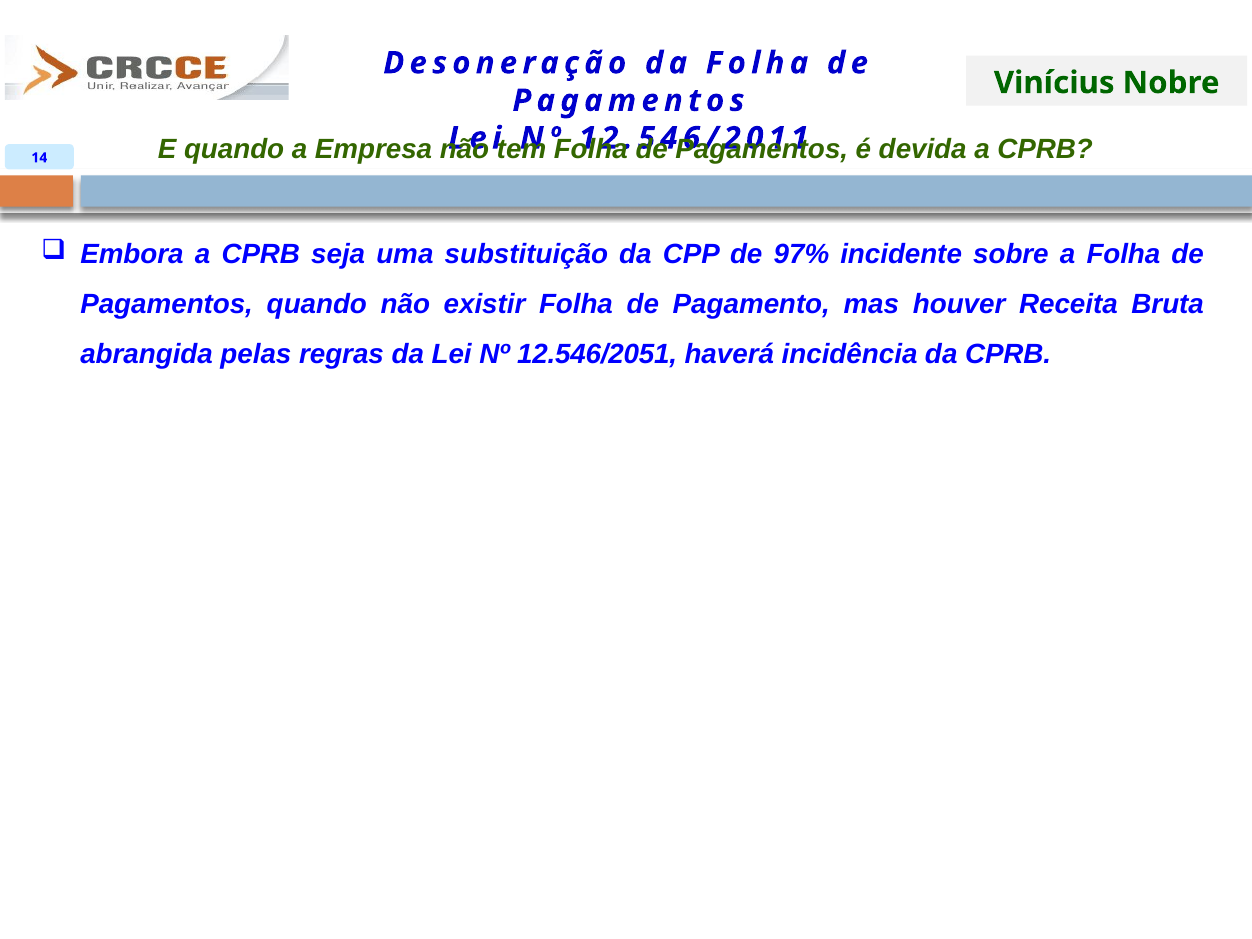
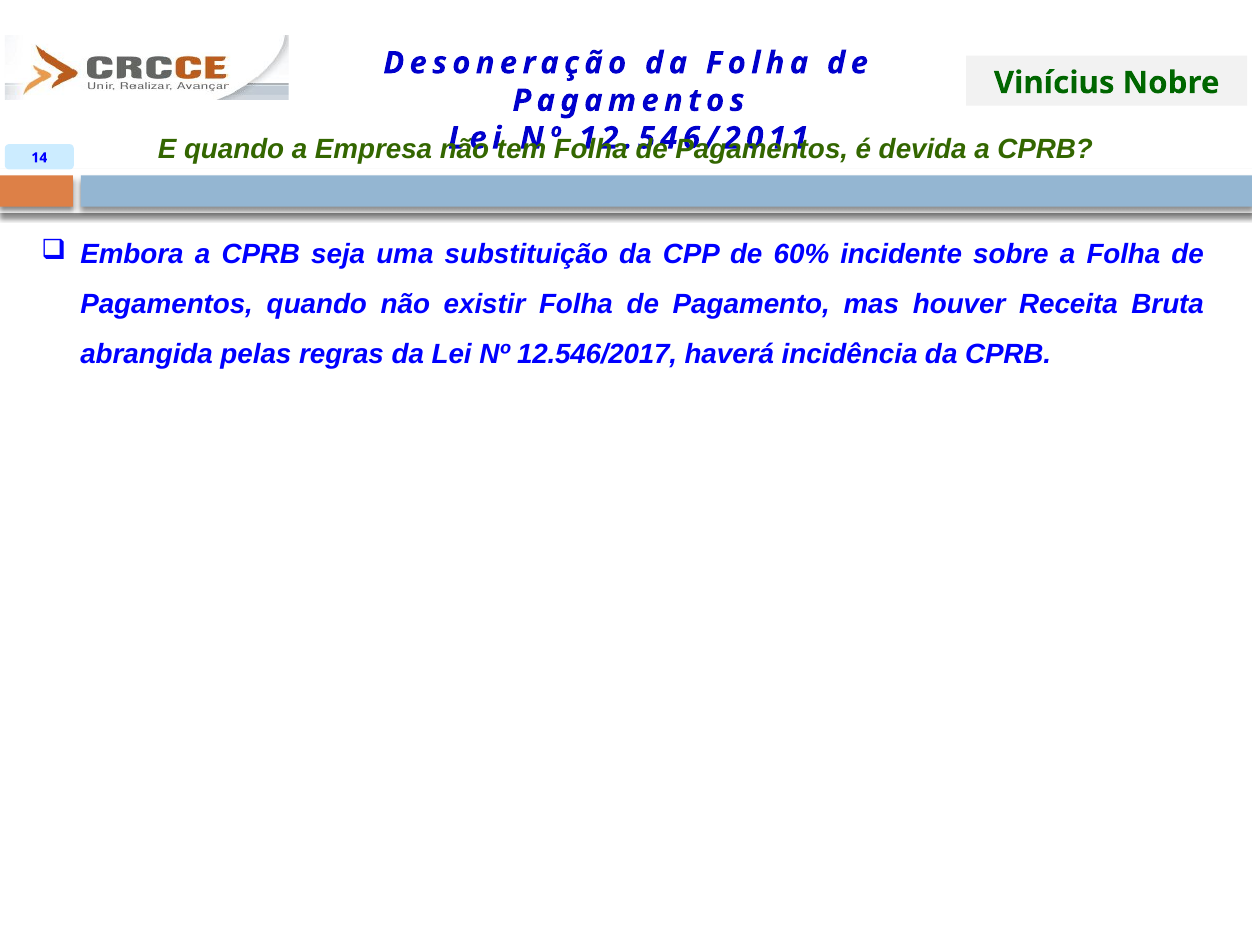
97%: 97% -> 60%
12.546/2051: 12.546/2051 -> 12.546/2017
